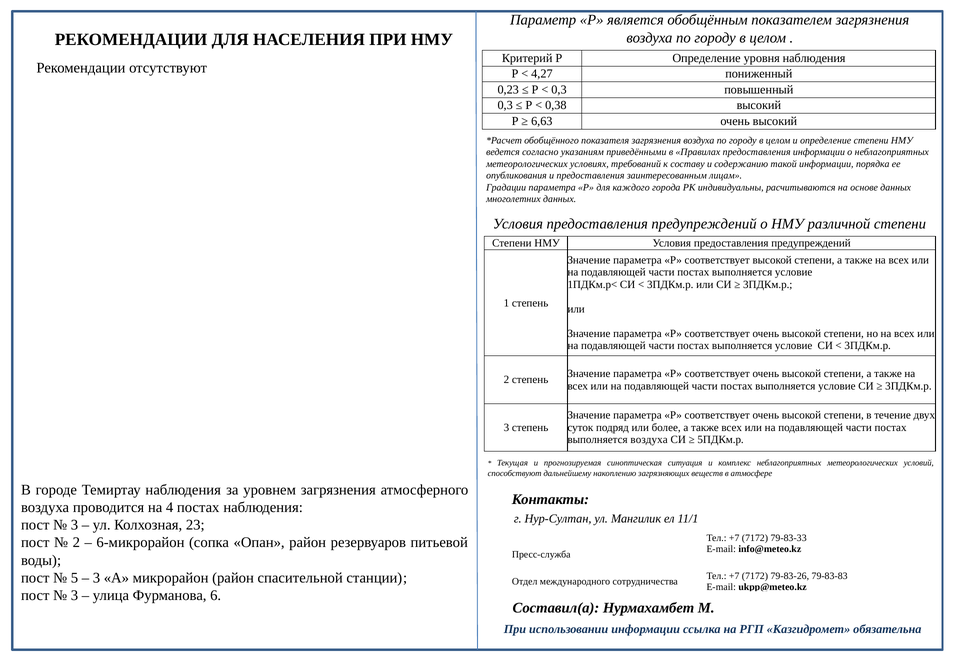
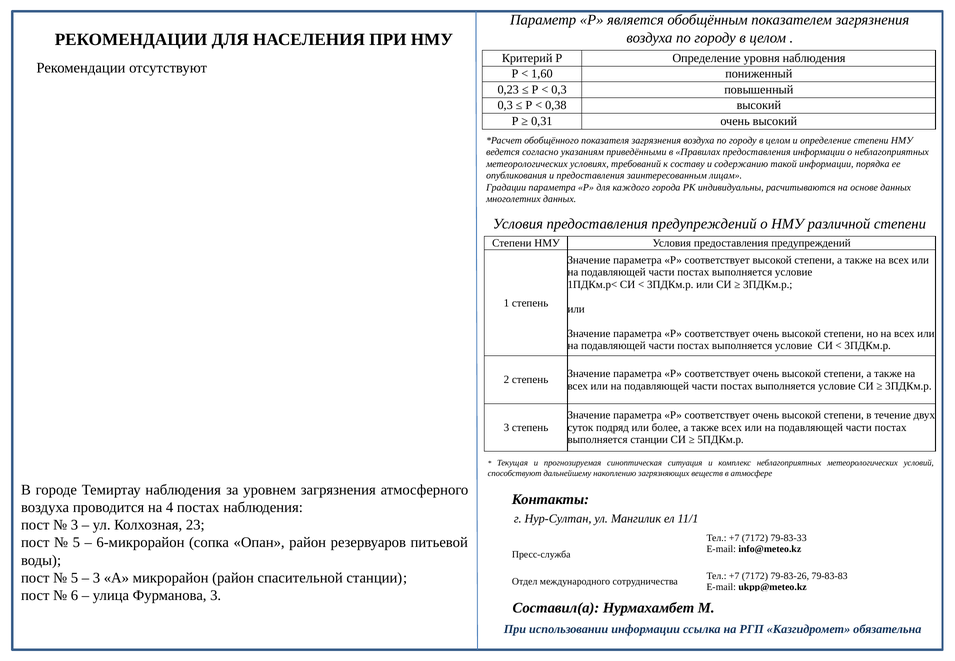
4,27: 4,27 -> 1,60
6,63: 6,63 -> 0,31
выполняется воздуха: воздуха -> станции
2 at (76, 543): 2 -> 5
3 at (74, 596): 3 -> 6
Фурманова 6: 6 -> 3
